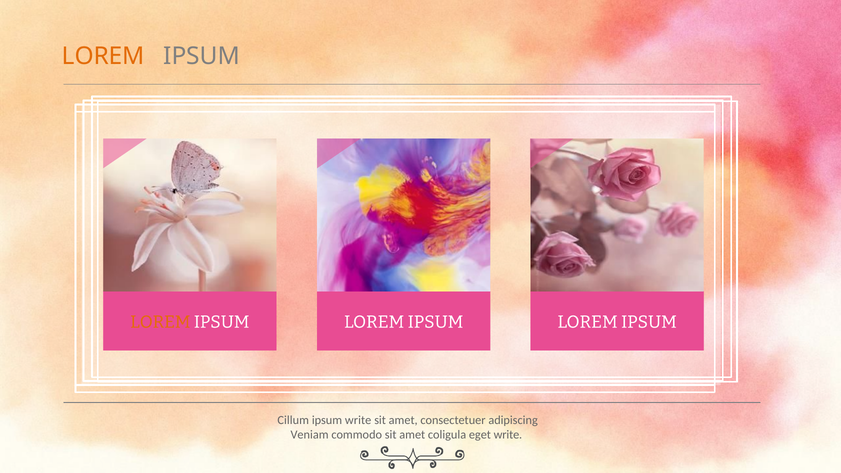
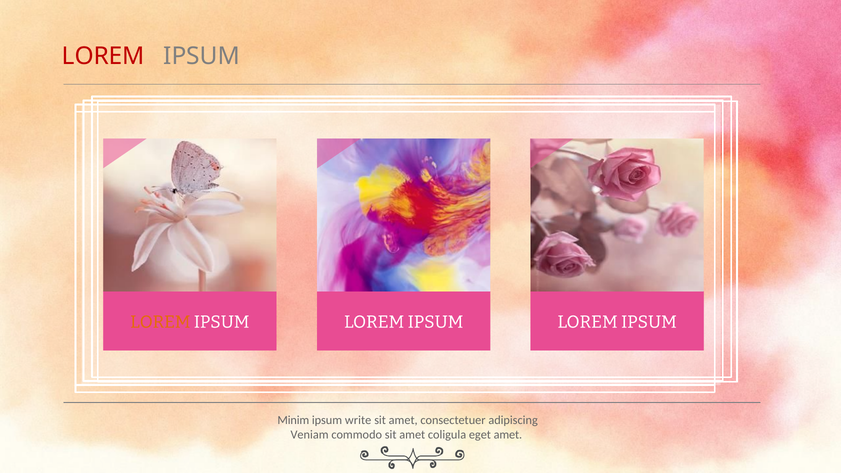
LOREM at (103, 56) colour: orange -> red
Cillum: Cillum -> Minim
eget write: write -> amet
